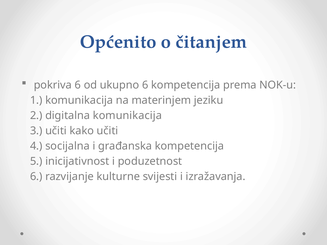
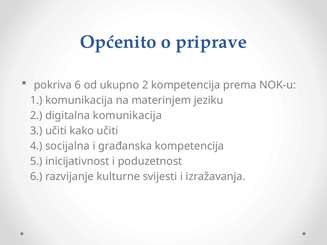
čitanjem: čitanjem -> priprave
ukupno 6: 6 -> 2
